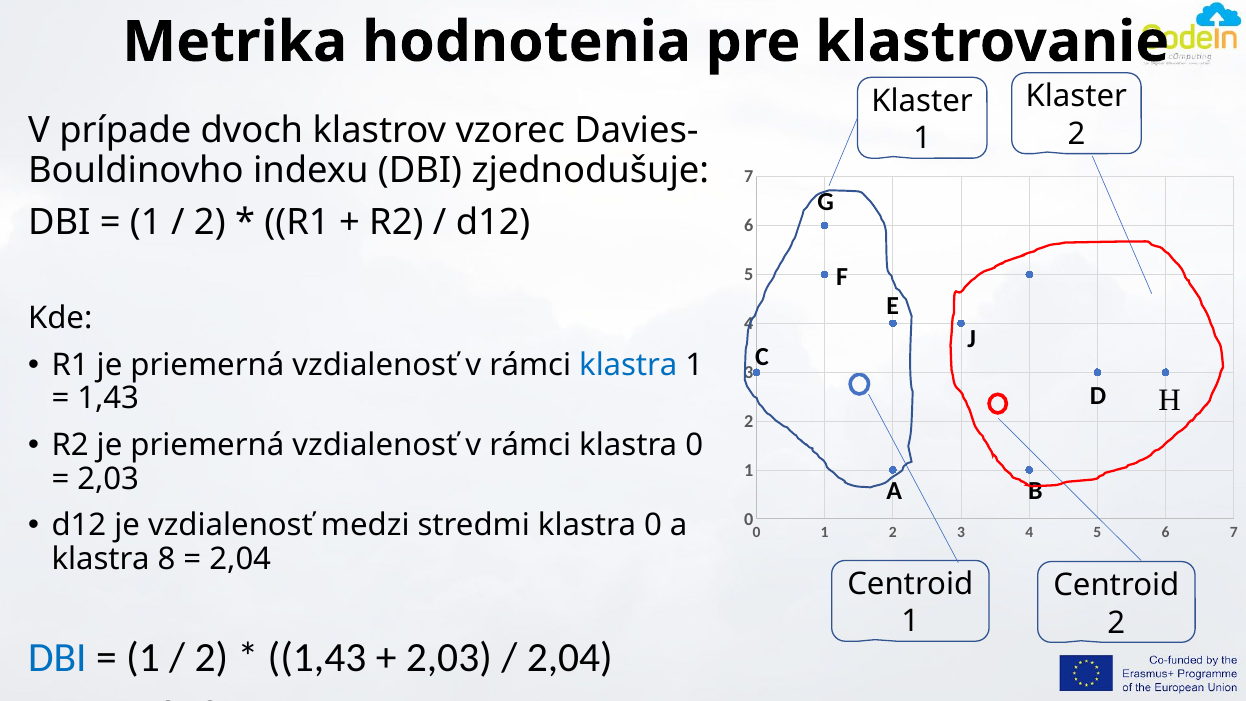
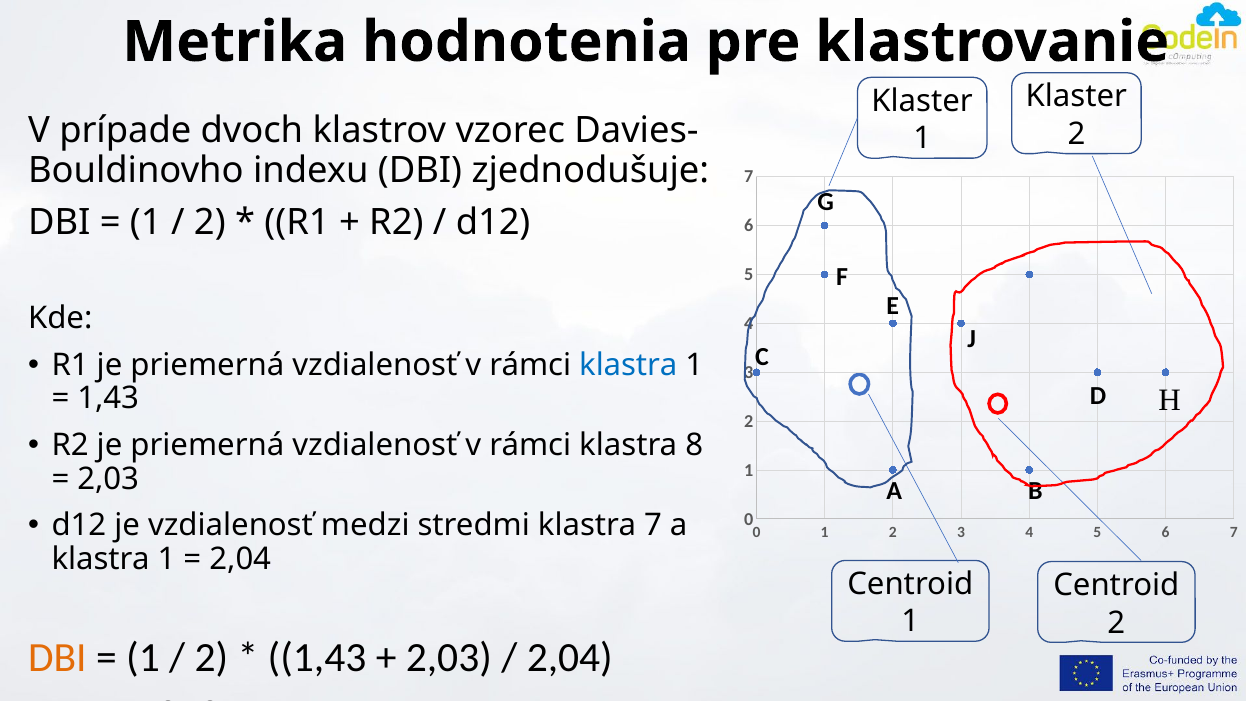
rámci klastra 0: 0 -> 8
stredmi klastra 0: 0 -> 7
8 at (166, 559): 8 -> 1
DBI at (57, 658) colour: blue -> orange
